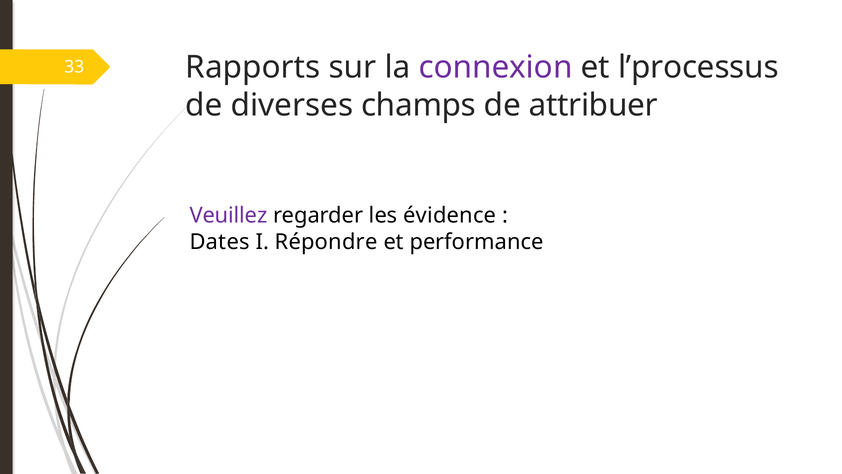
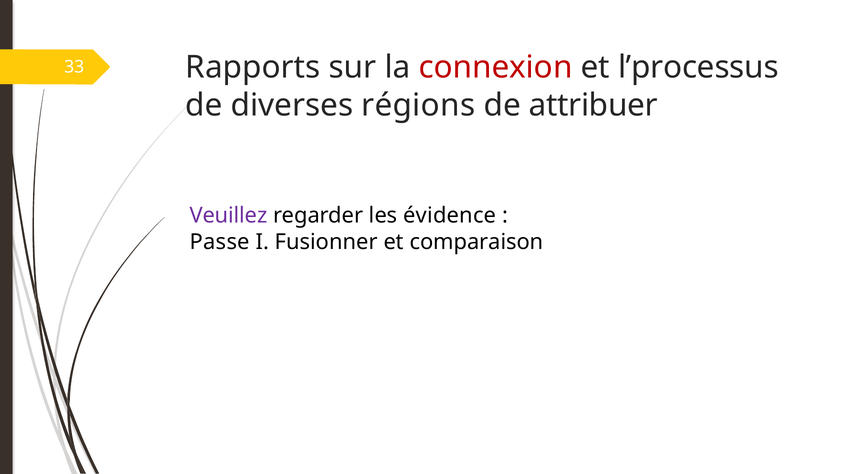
connexion colour: purple -> red
champs: champs -> régions
Dates: Dates -> Passe
Répondre: Répondre -> Fusionner
performance: performance -> comparaison
